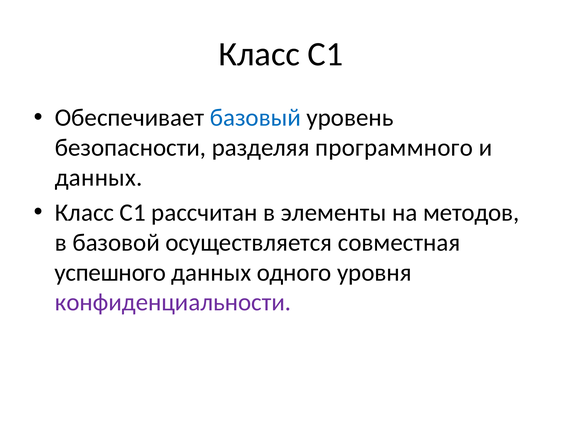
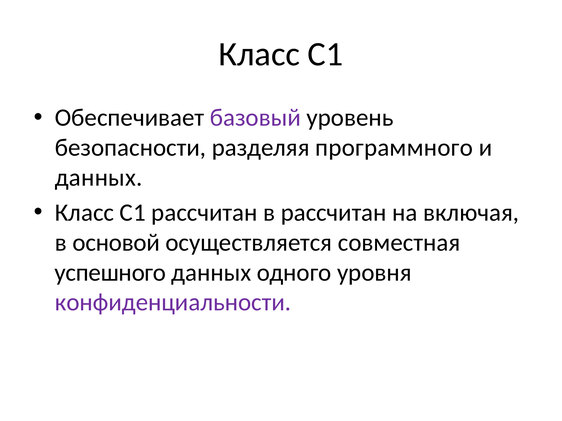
базовый colour: blue -> purple
в элементы: элементы -> рассчитан
методов: методов -> включая
базовой: базовой -> основой
